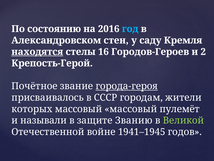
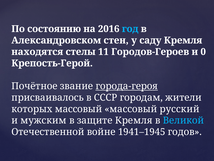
находятся underline: present -> none
16: 16 -> 11
2: 2 -> 0
пулемёт: пулемёт -> русский
называли: называли -> мужским
защите Званию: Званию -> Кремля
Великой colour: light green -> light blue
